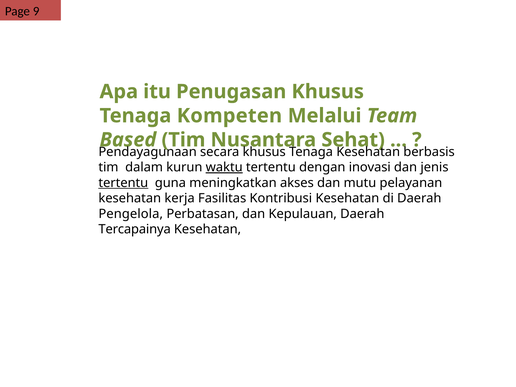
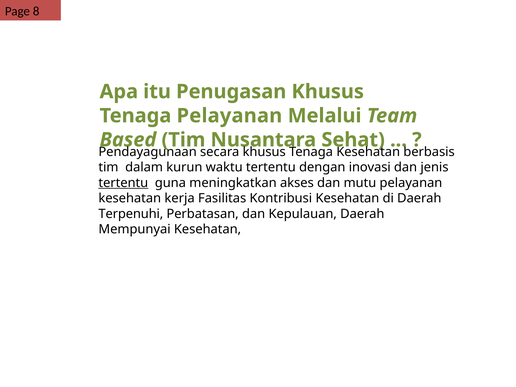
9: 9 -> 8
Tenaga Kompeten: Kompeten -> Pelayanan
waktu underline: present -> none
Pengelola: Pengelola -> Terpenuhi
Tercapainya: Tercapainya -> Mempunyai
